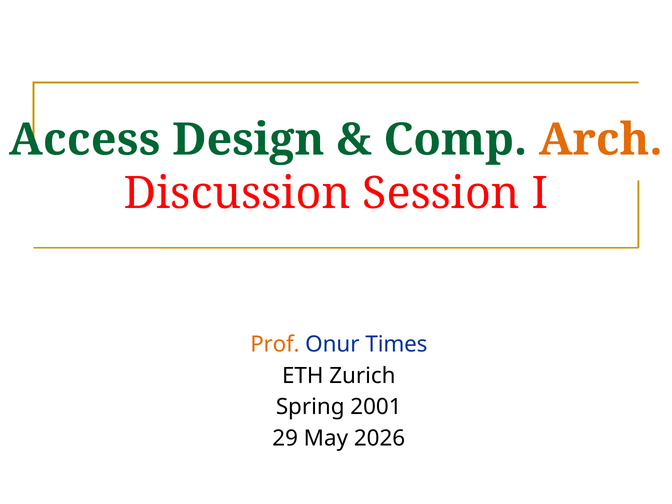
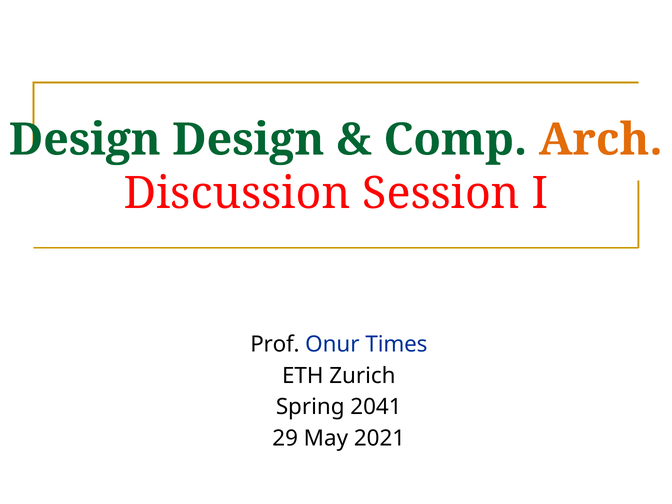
Access at (85, 140): Access -> Design
Prof colour: orange -> black
2001: 2001 -> 2041
2026: 2026 -> 2021
